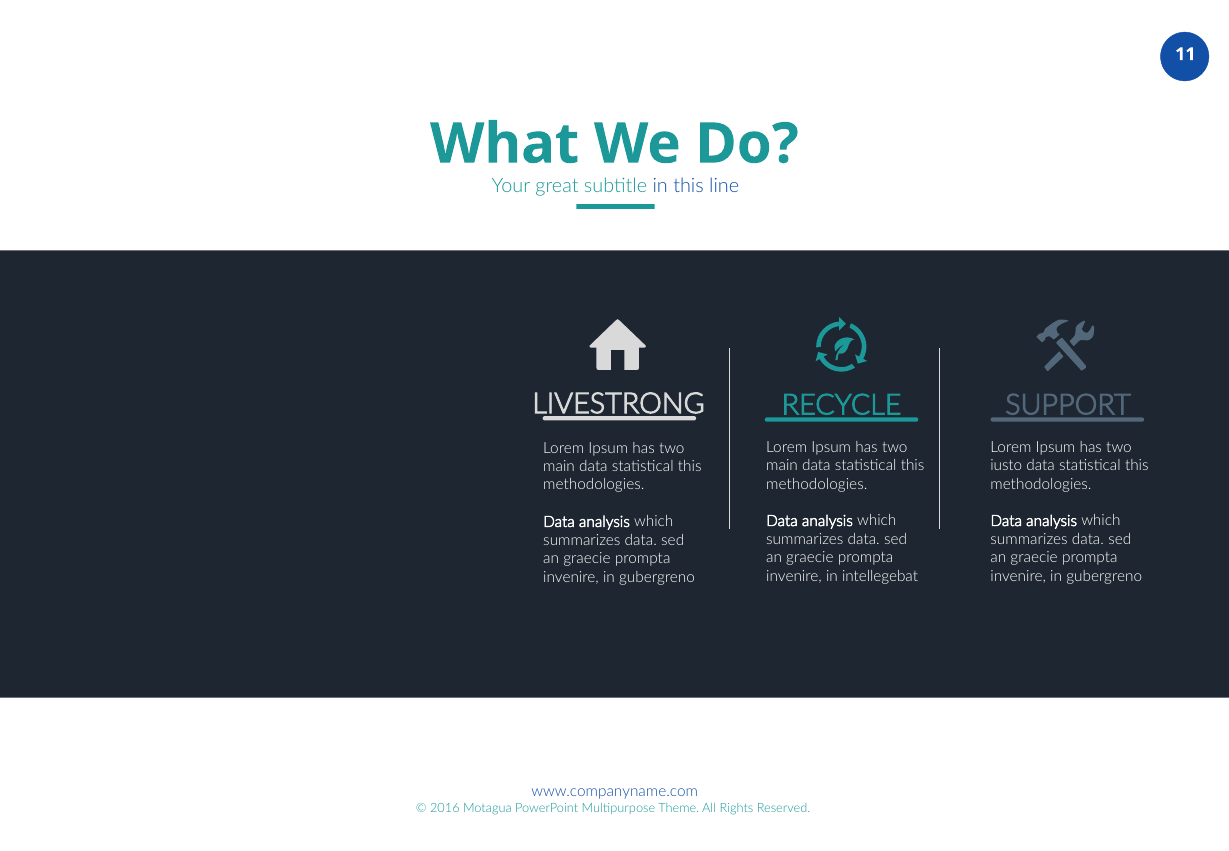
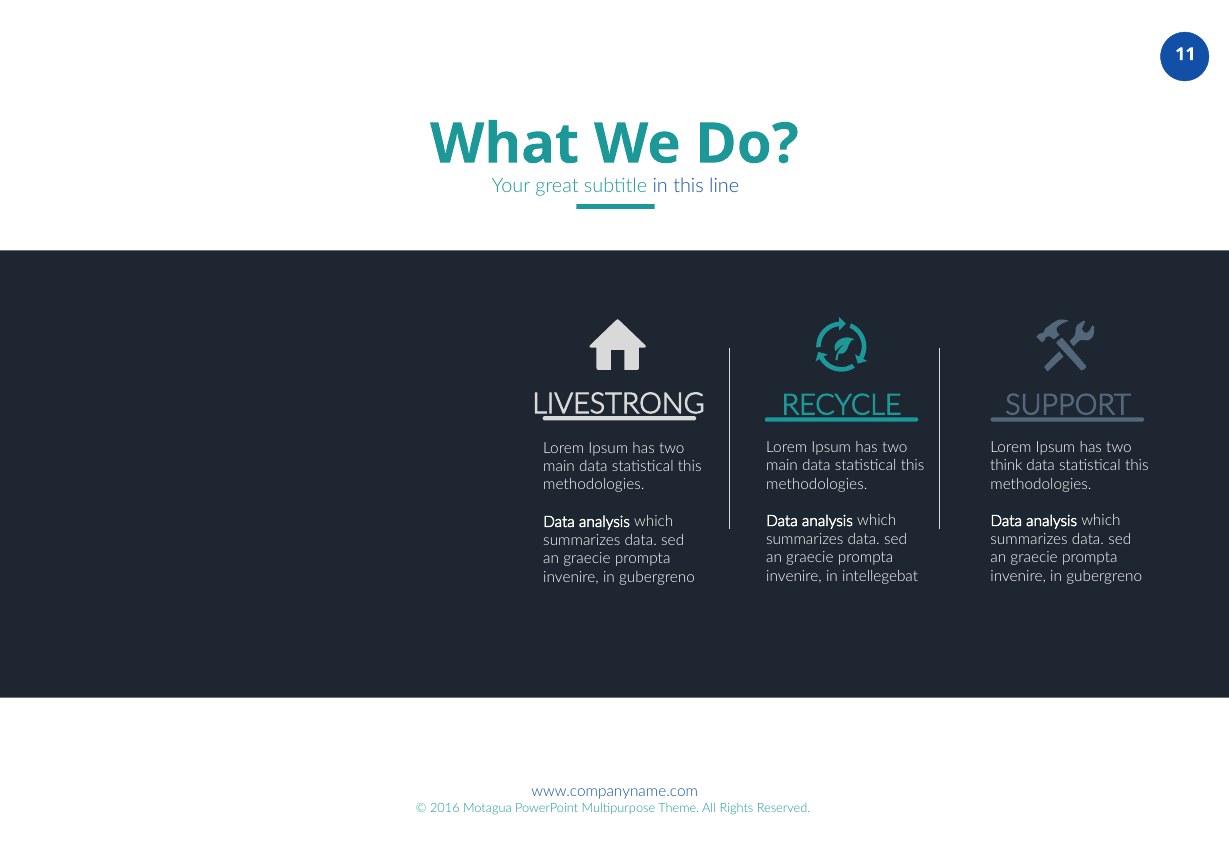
iusto: iusto -> think
